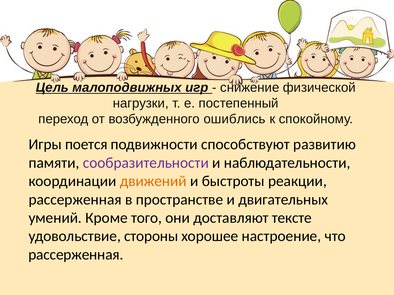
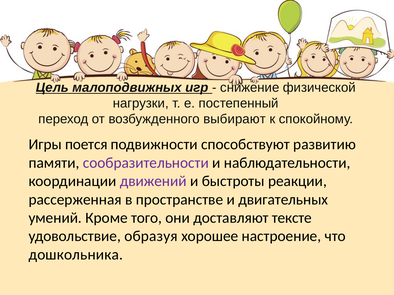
ошиблись: ошиблись -> выбирают
движений colour: orange -> purple
стороны: стороны -> образуя
рассерженная at (76, 255): рассерженная -> дошкольника
